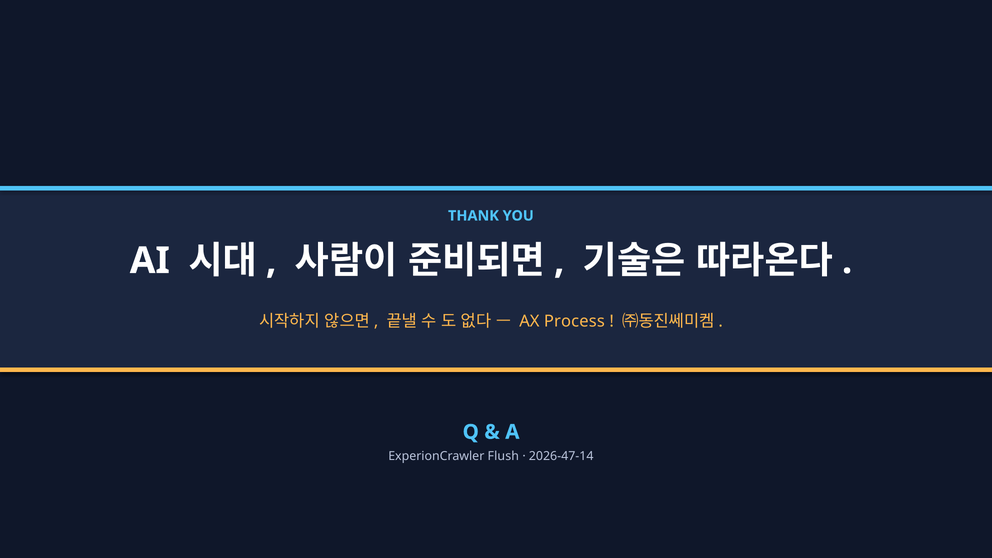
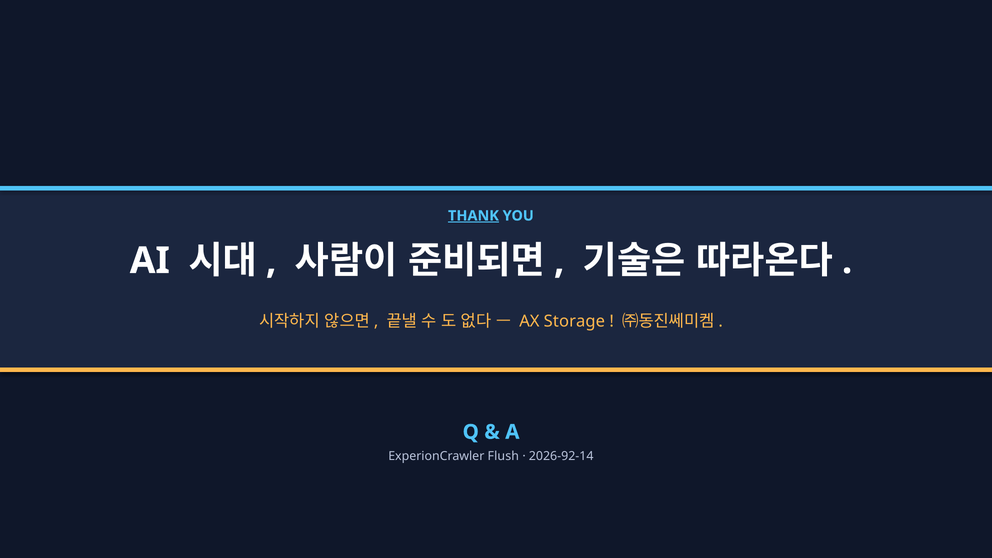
THANK underline: none -> present
Process: Process -> Storage
2026-47-14: 2026-47-14 -> 2026-92-14
